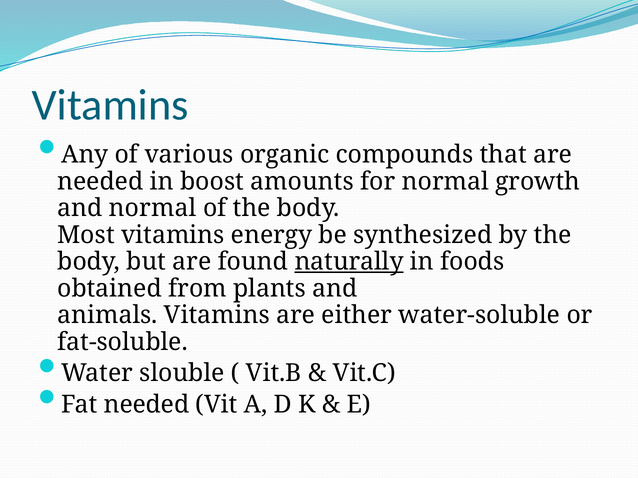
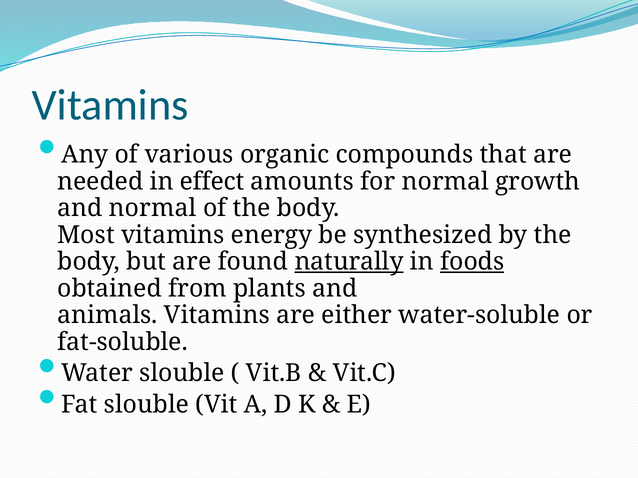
boost: boost -> effect
foods underline: none -> present
Fat needed: needed -> slouble
